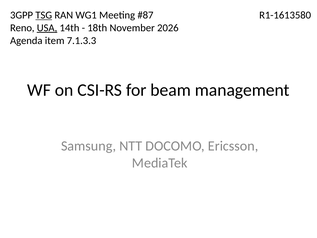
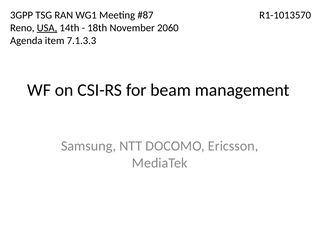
TSG underline: present -> none
R1-1613580: R1-1613580 -> R1-1013570
2026: 2026 -> 2060
